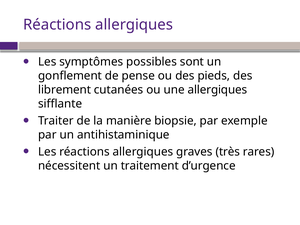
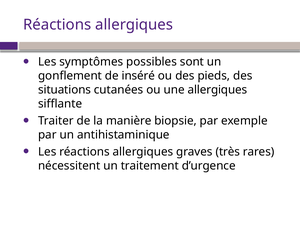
pense: pense -> inséré
librement: librement -> situations
